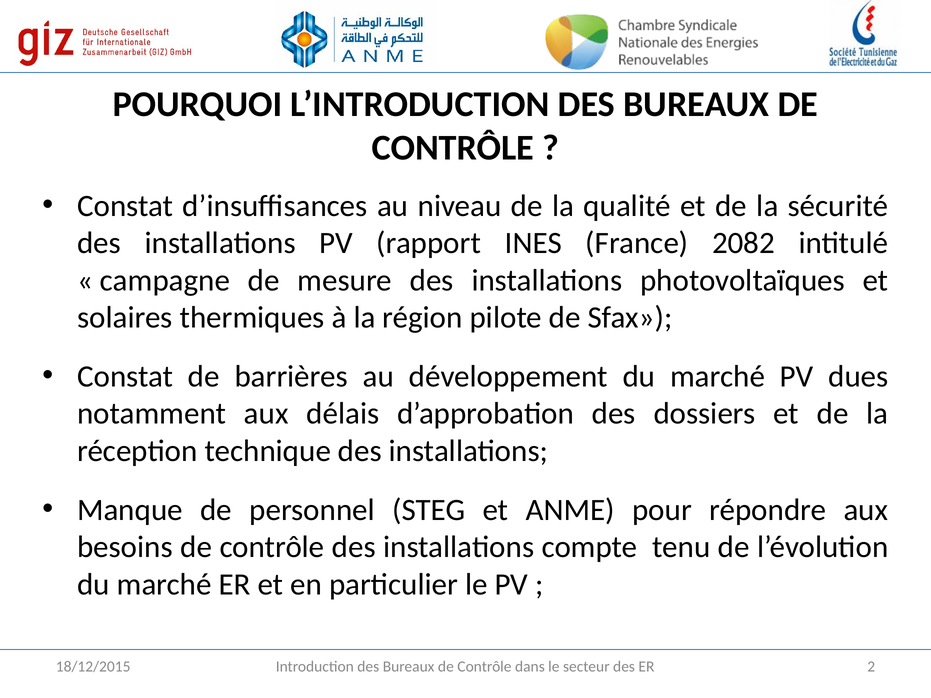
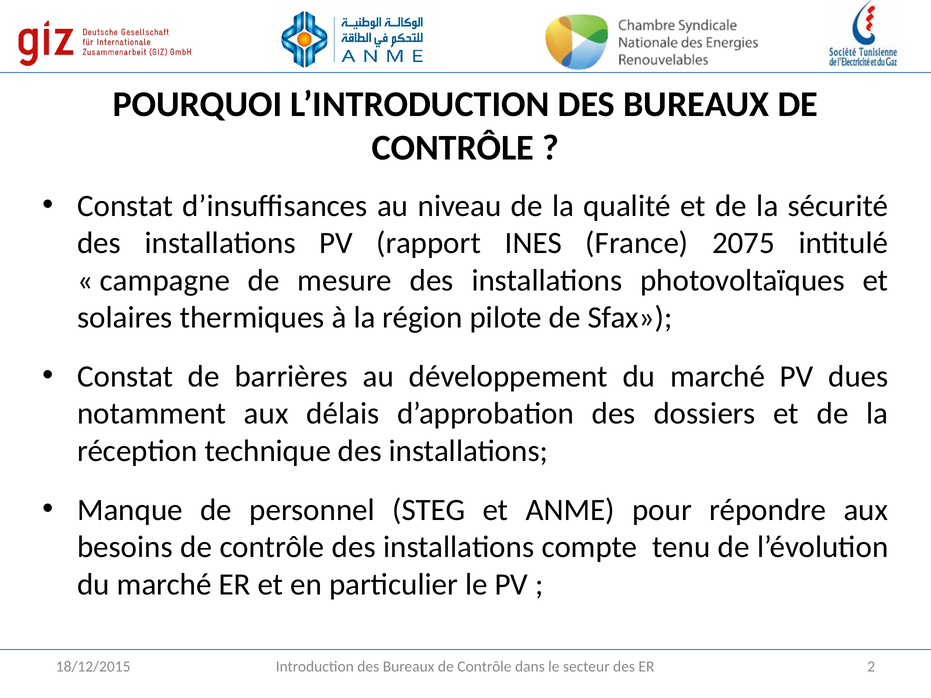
2082: 2082 -> 2075
